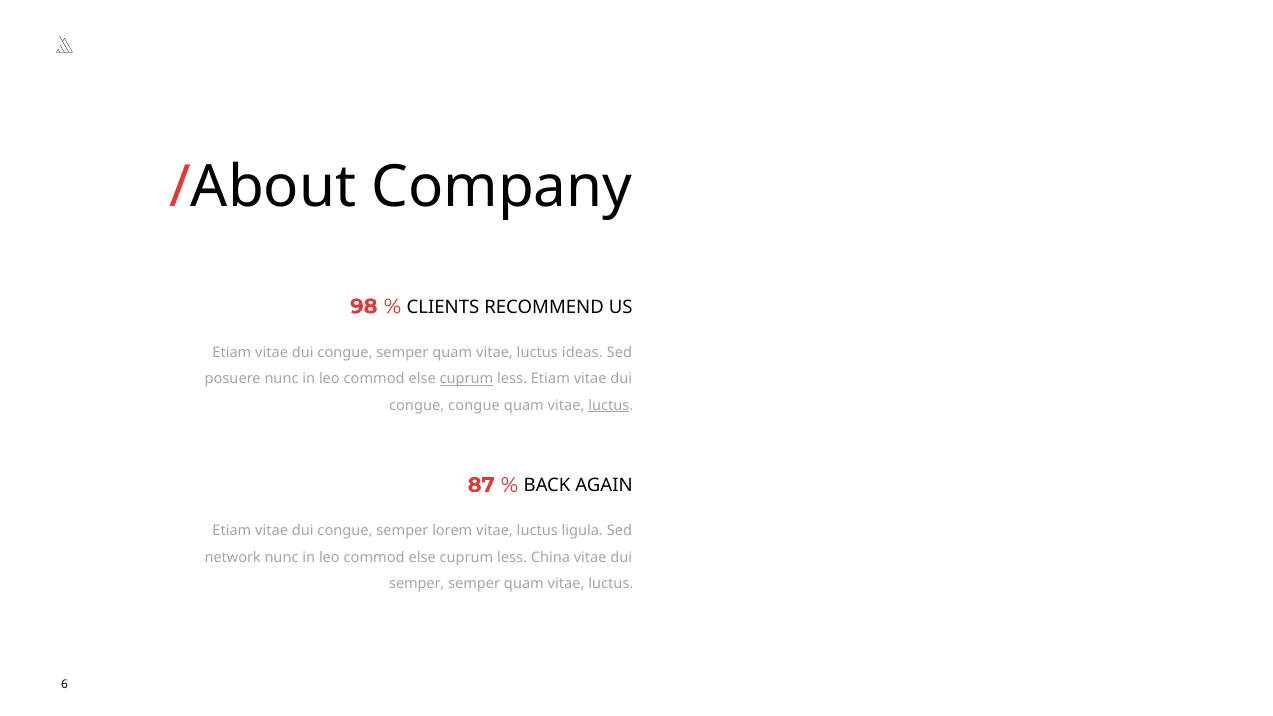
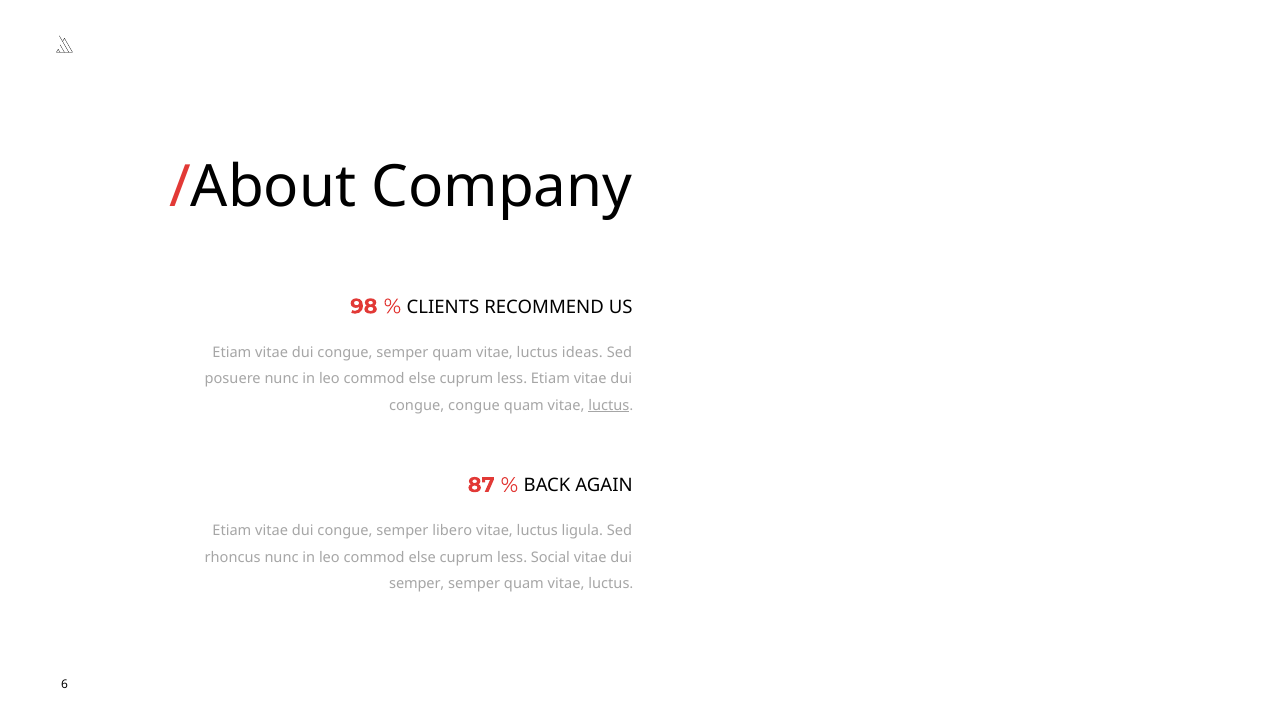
cuprum at (466, 379) underline: present -> none
lorem: lorem -> libero
network: network -> rhoncus
China: China -> Social
